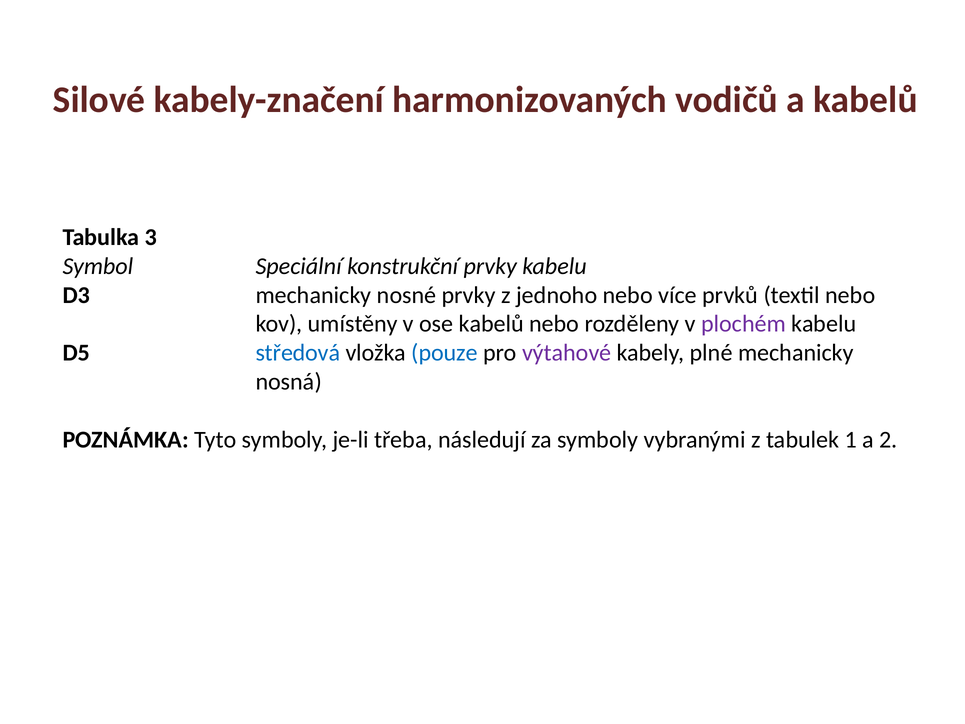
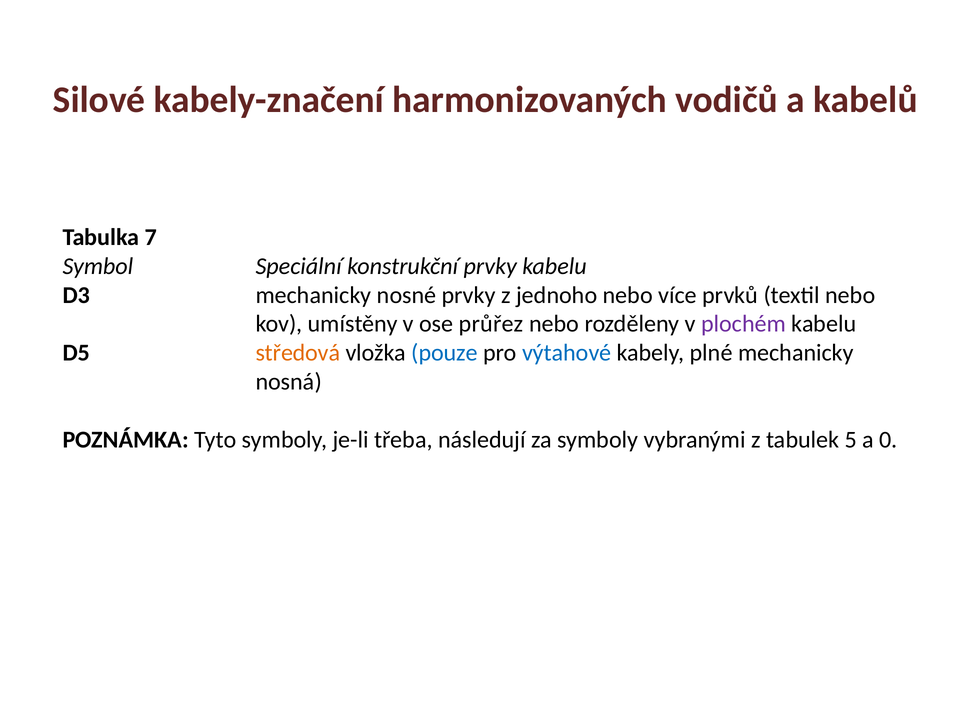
3: 3 -> 7
ose kabelů: kabelů -> průřez
středová colour: blue -> orange
výtahové colour: purple -> blue
1: 1 -> 5
2: 2 -> 0
